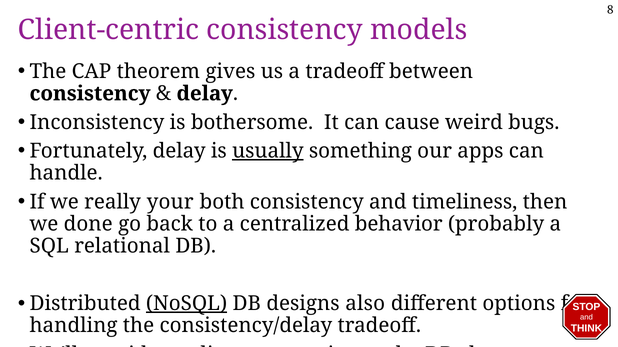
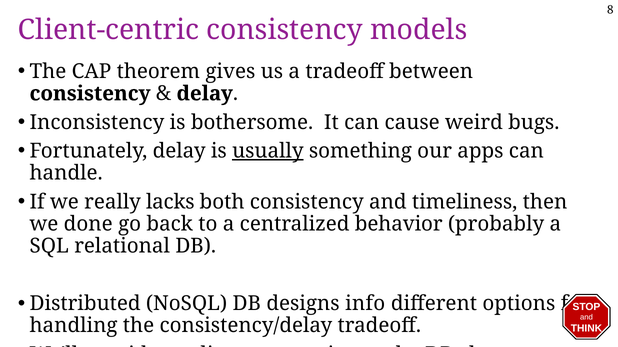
your: your -> lacks
NoSQL underline: present -> none
also: also -> info
